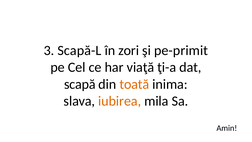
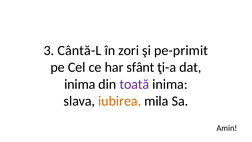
Scapă-L: Scapă-L -> Cântă-L
viaţă: viaţă -> sfânt
scapă at (80, 84): scapă -> inima
toată colour: orange -> purple
